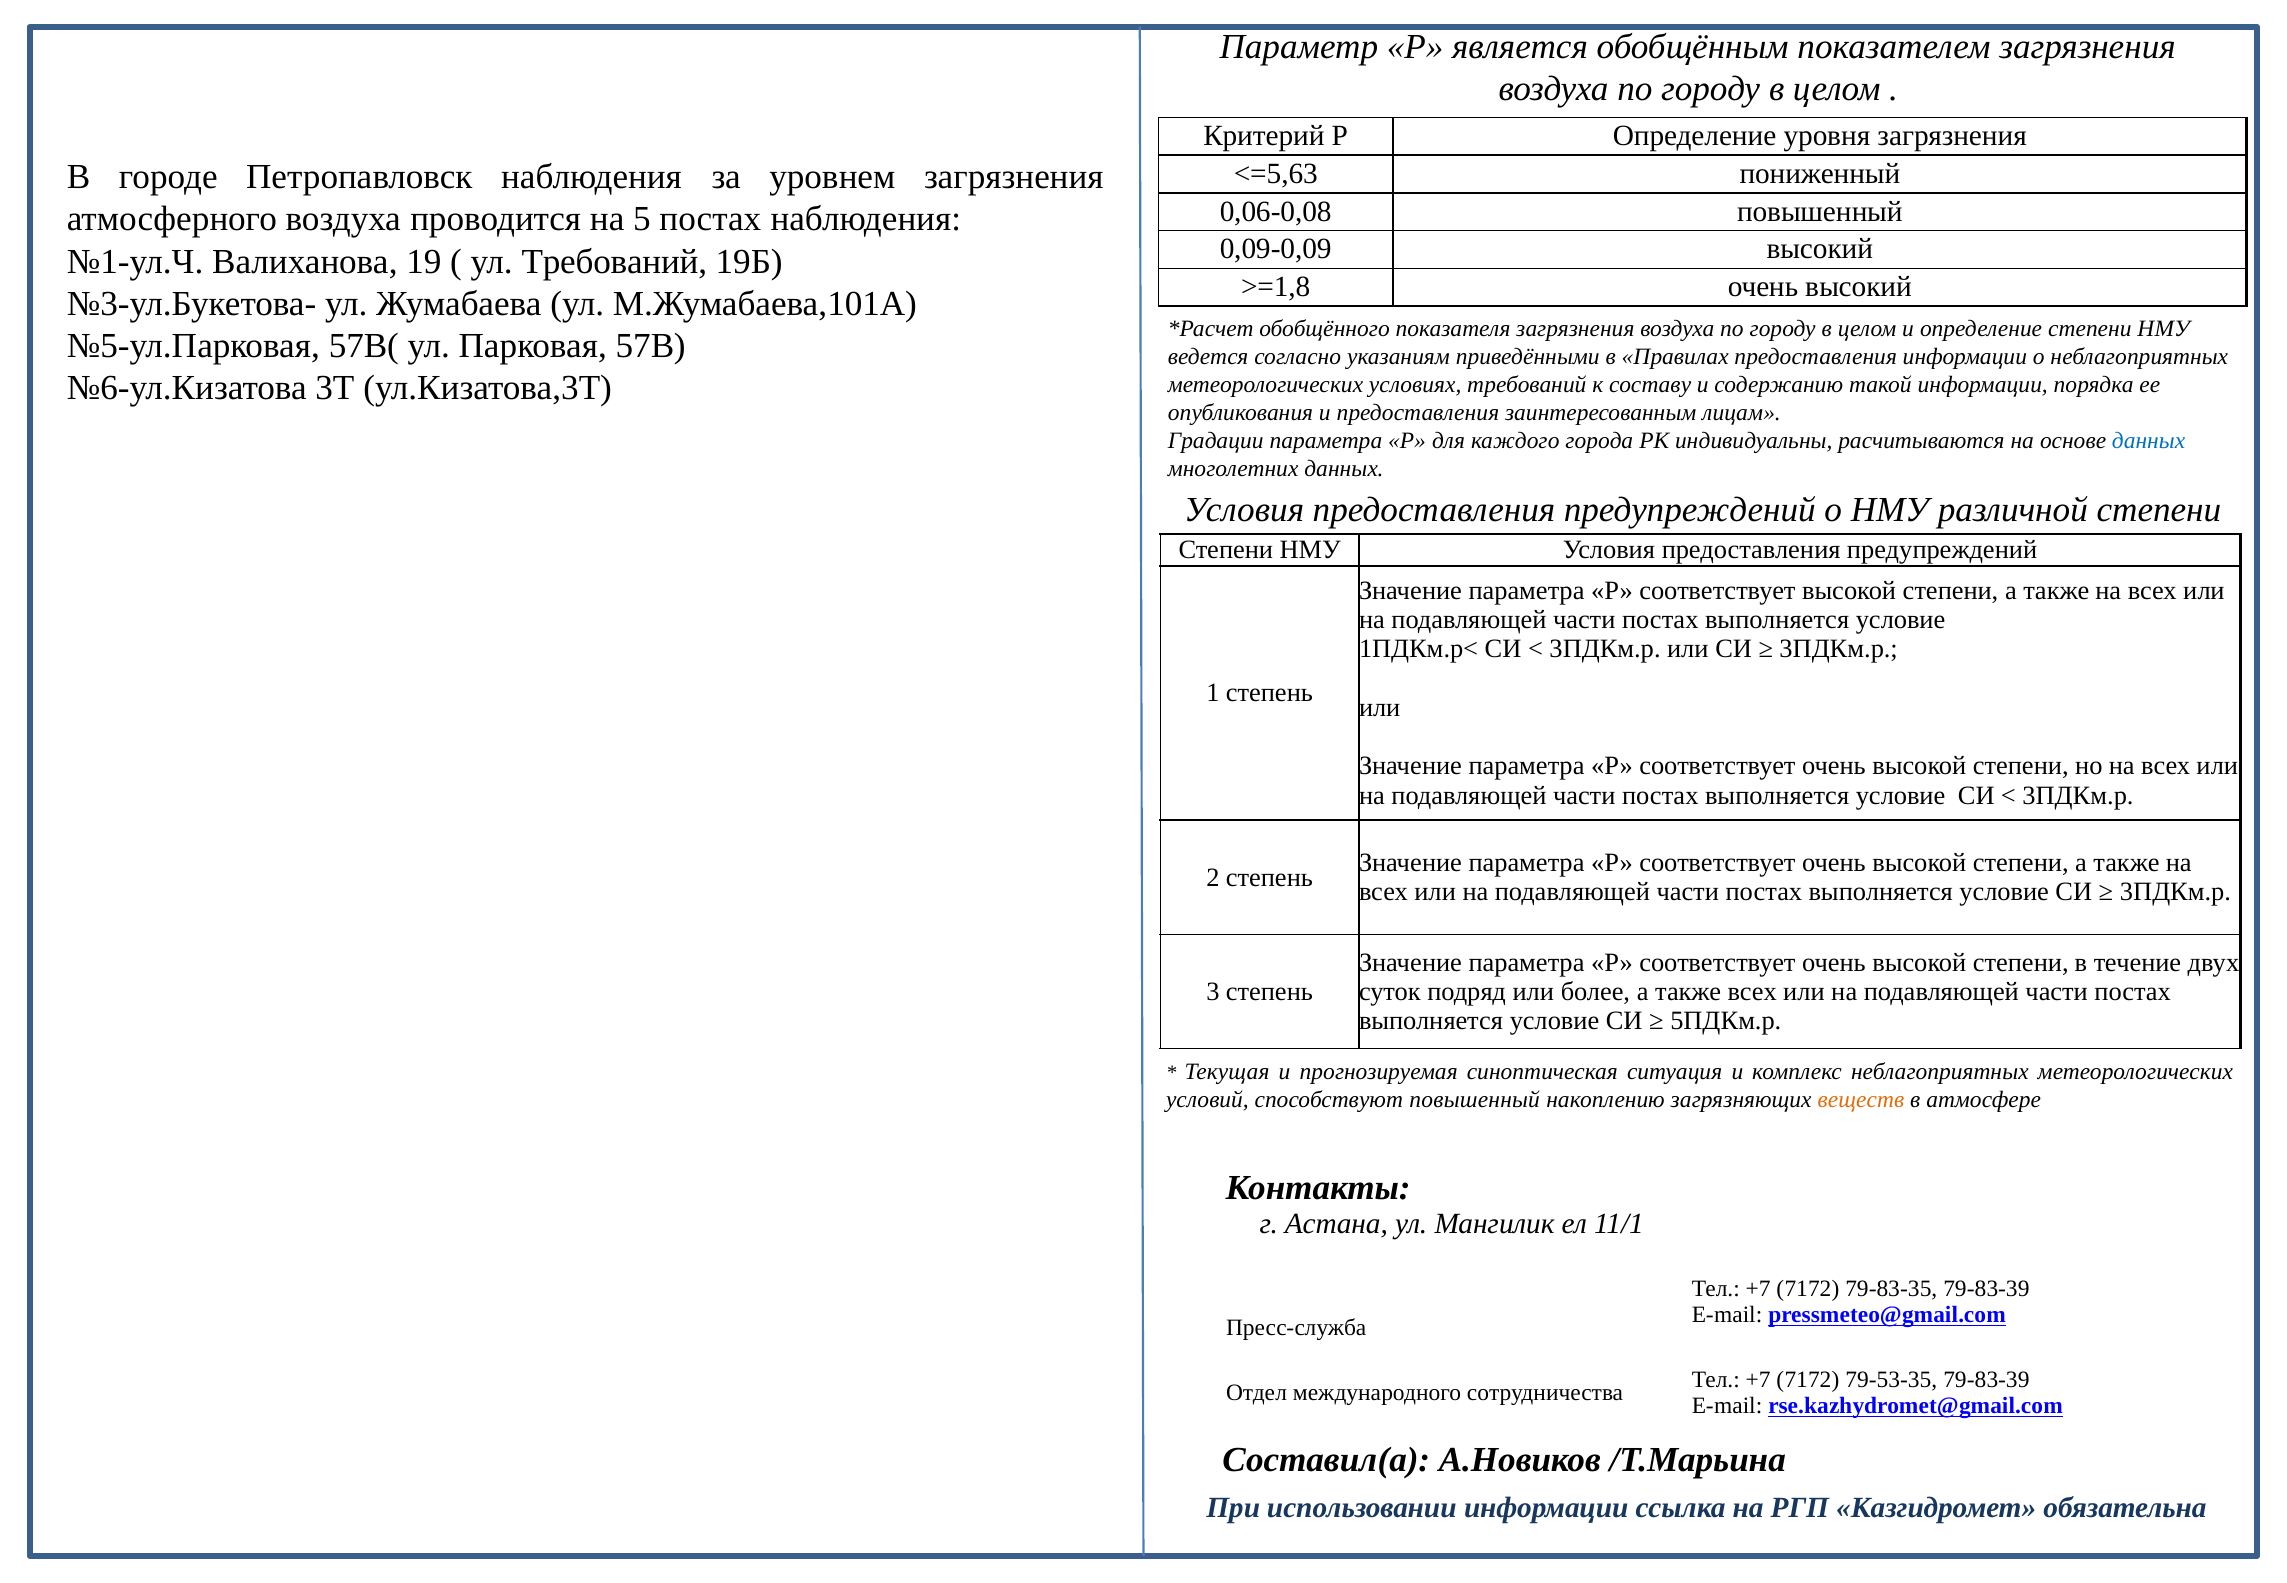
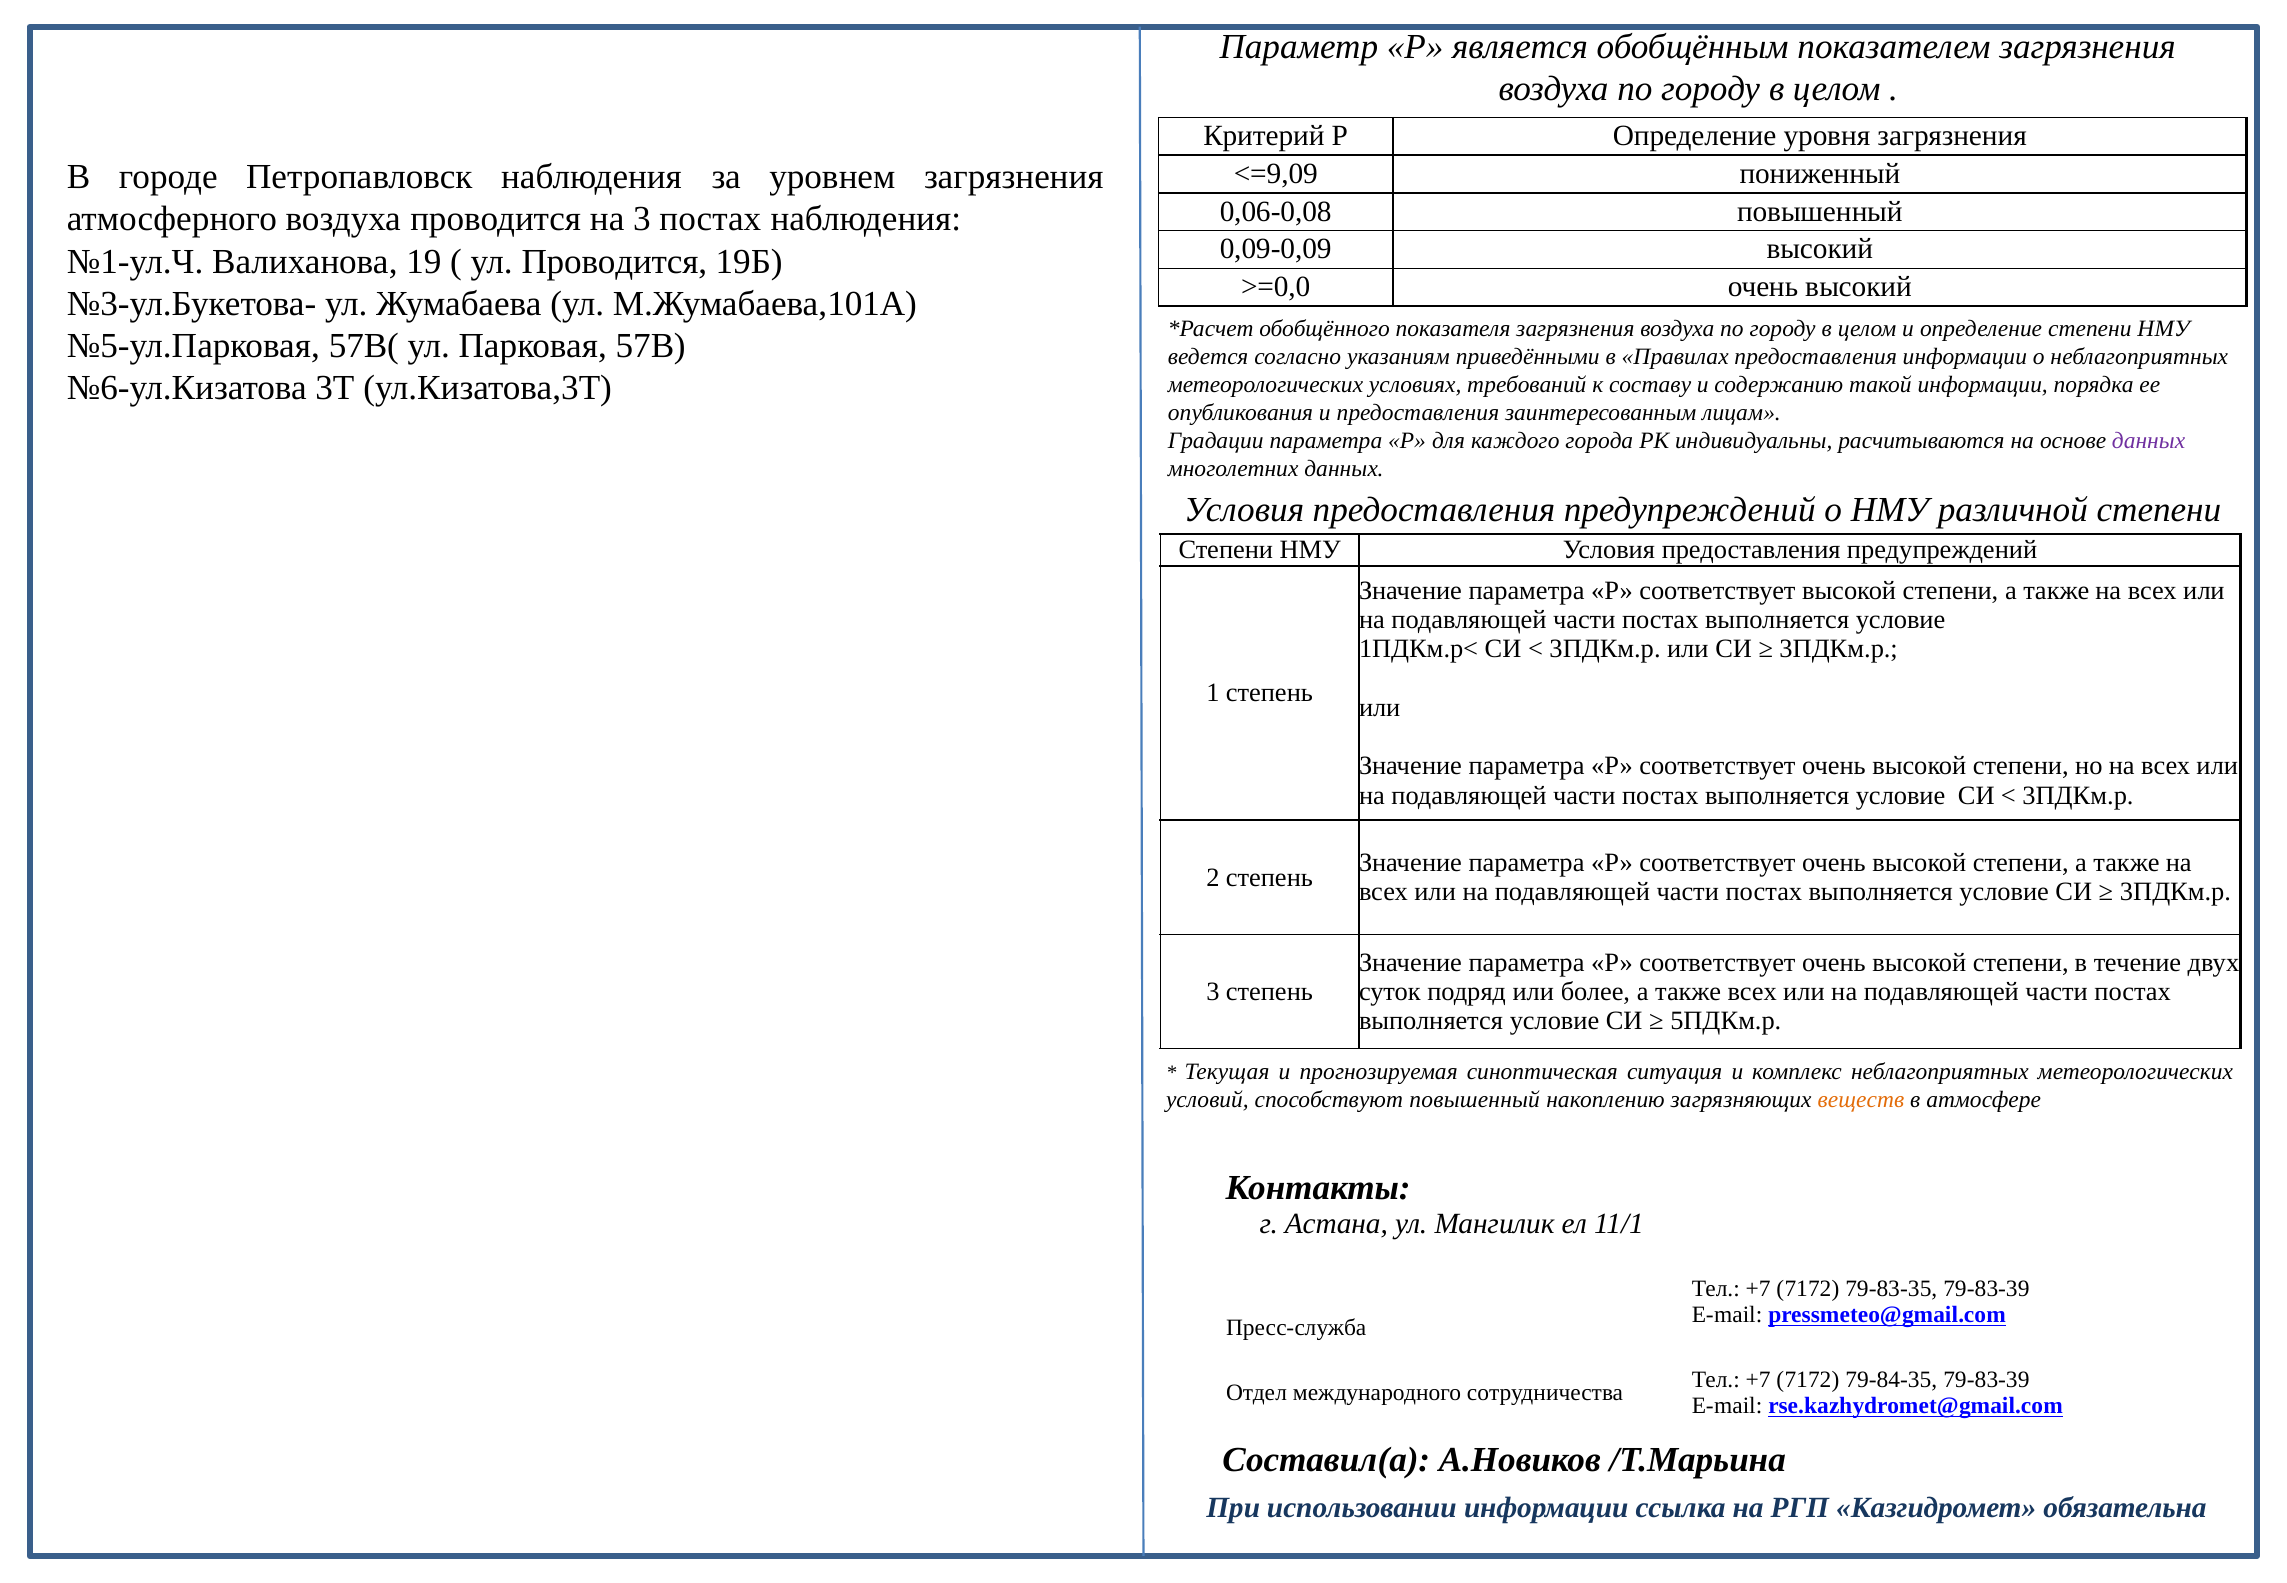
<=5,63: <=5,63 -> <=9,09
на 5: 5 -> 3
ул Требований: Требований -> Проводится
>=1,8: >=1,8 -> >=0,0
данных at (2149, 441) colour: blue -> purple
79-53-35: 79-53-35 -> 79-84-35
